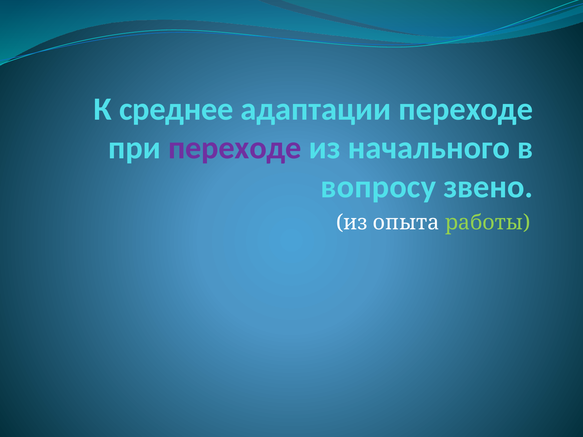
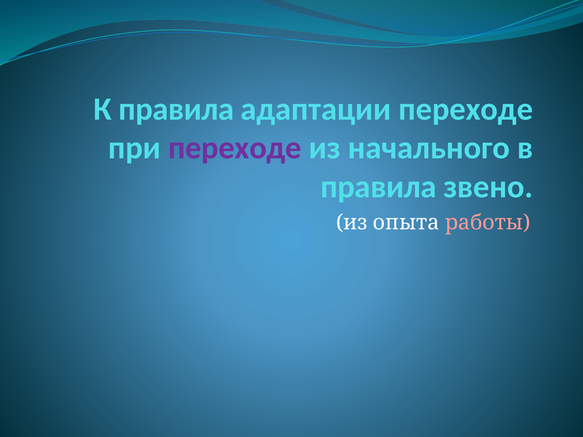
К среднее: среднее -> правила
вопросу at (378, 187): вопросу -> правила
работы colour: light green -> pink
